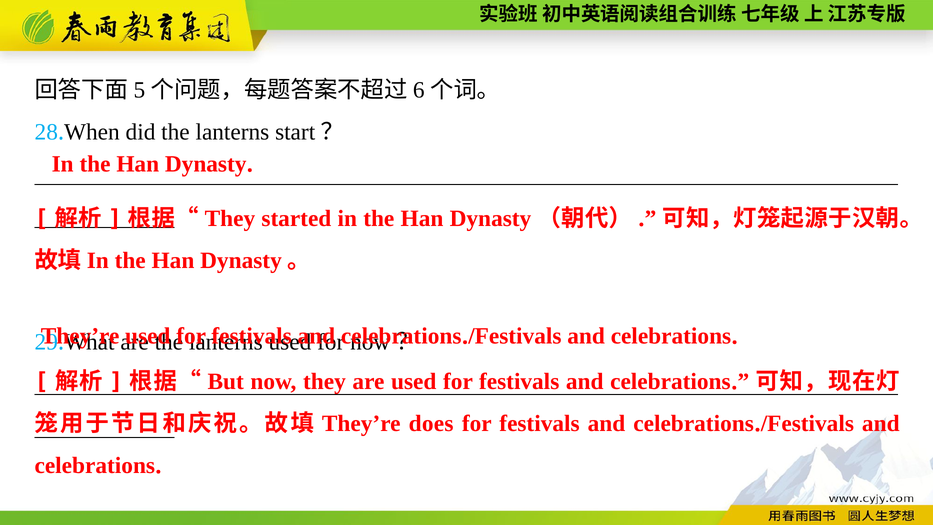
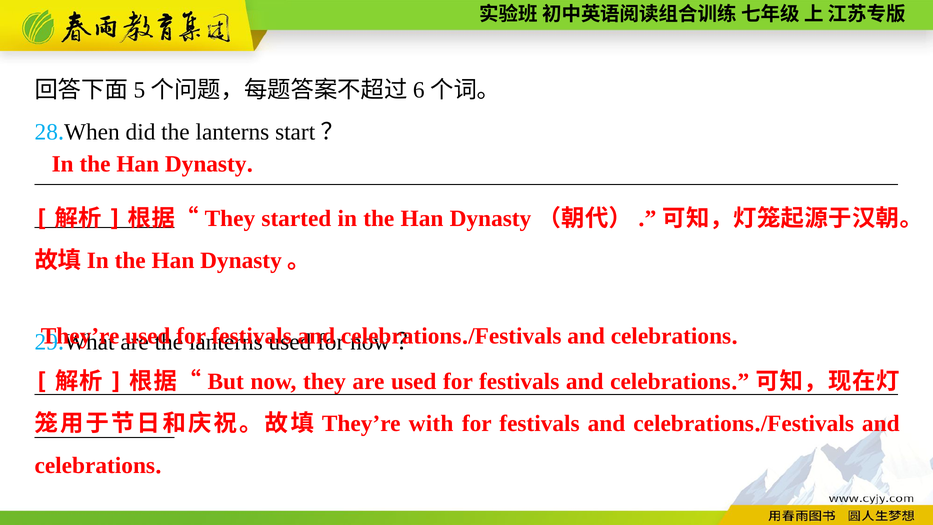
does: does -> with
